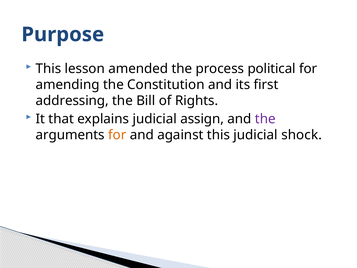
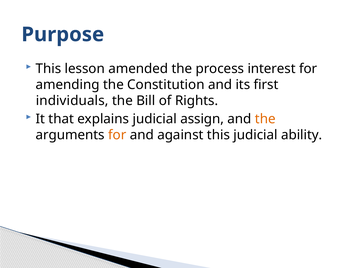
political: political -> interest
addressing: addressing -> individuals
the at (265, 119) colour: purple -> orange
shock: shock -> ability
